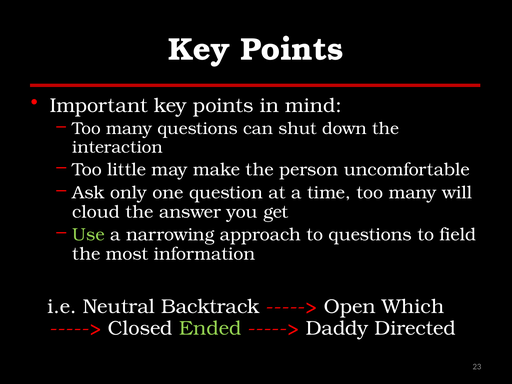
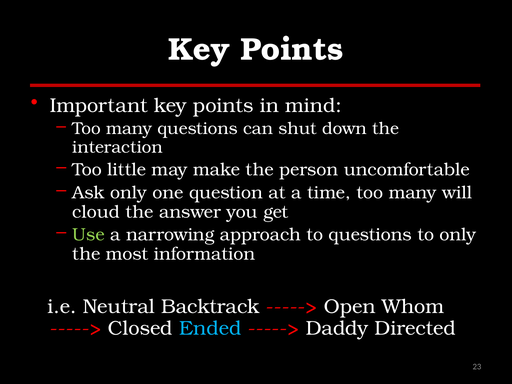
to field: field -> only
Which: Which -> Whom
Ended colour: light green -> light blue
